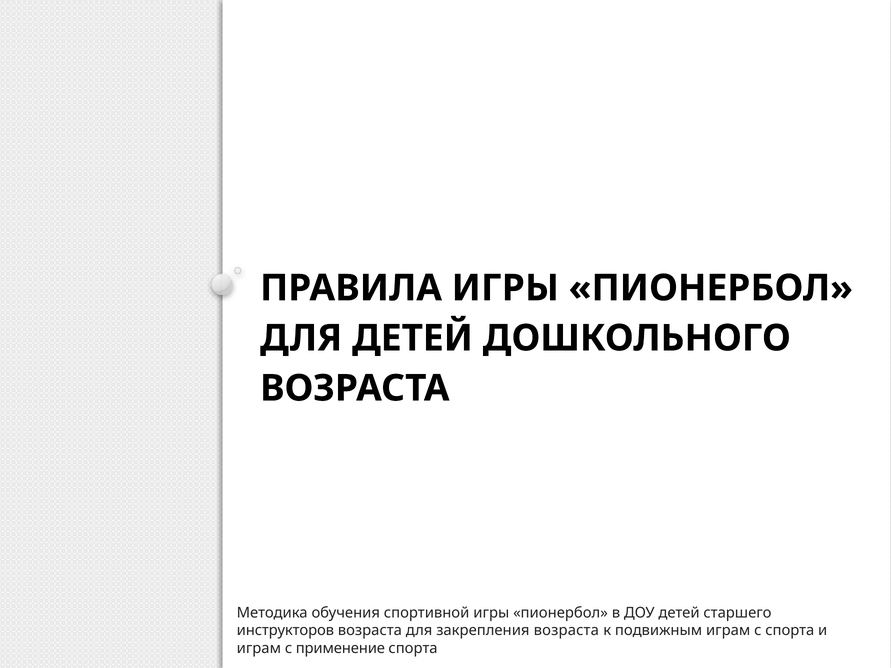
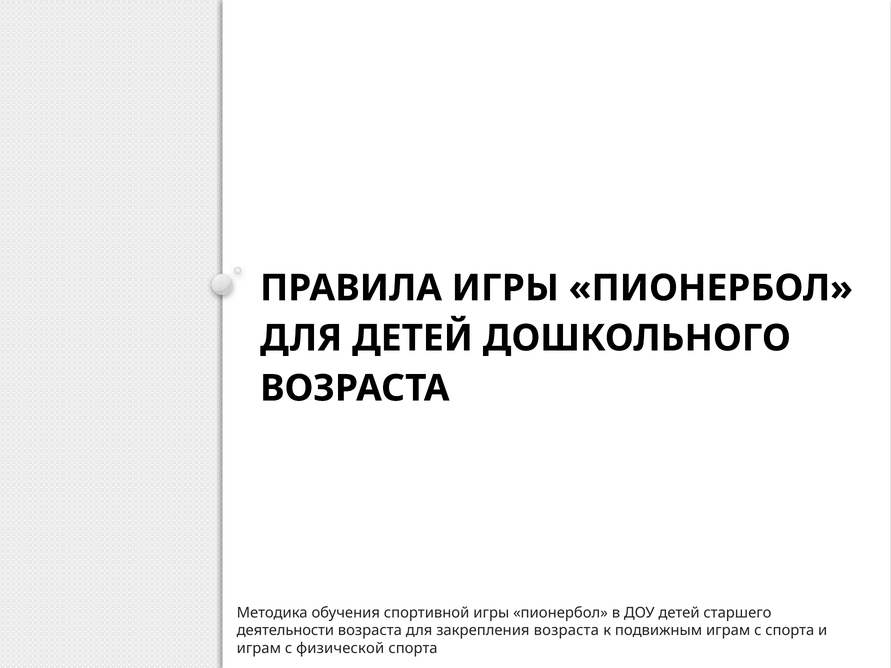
инструкторов: инструкторов -> деятельности
применение: применение -> физической
